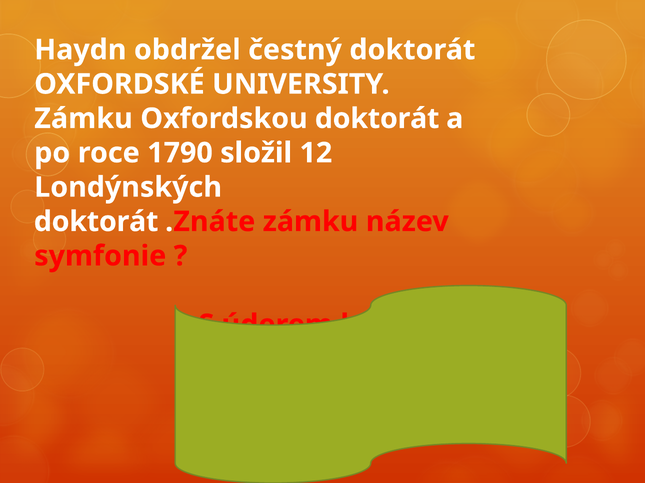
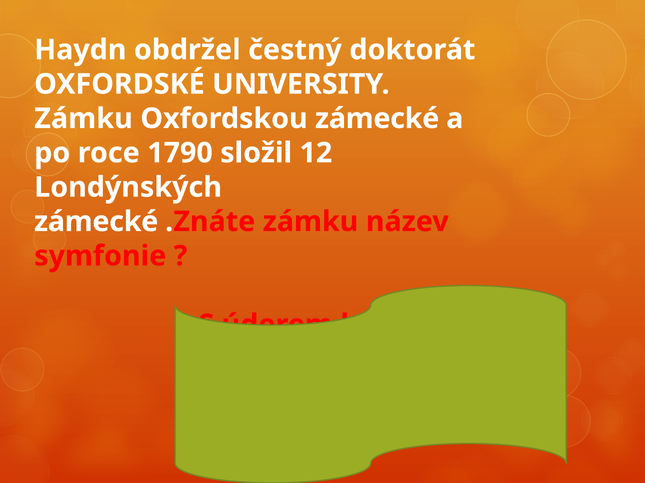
Oxfordskou doktorát: doktorát -> zámecké
doktorát at (96, 222): doktorát -> zámecké
